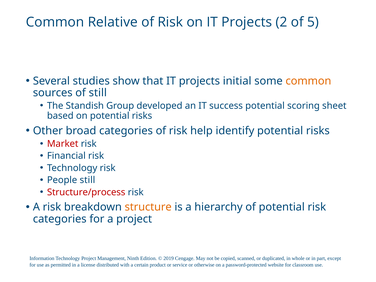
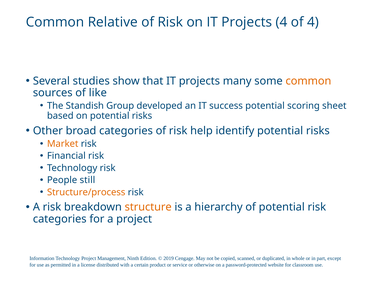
Projects 2: 2 -> 4
of 5: 5 -> 4
initial: initial -> many
of still: still -> like
Market colour: red -> orange
Structure/process colour: red -> orange
